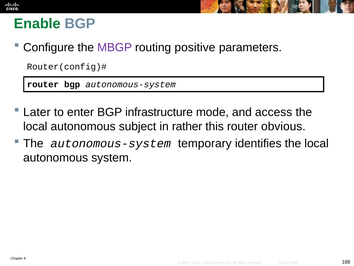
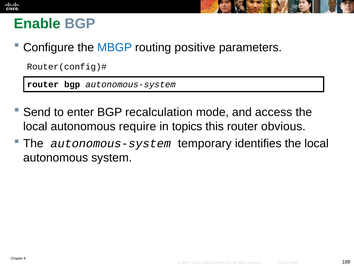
MBGP colour: purple -> blue
Later: Later -> Send
infrastructure: infrastructure -> recalculation
subject: subject -> require
rather: rather -> topics
